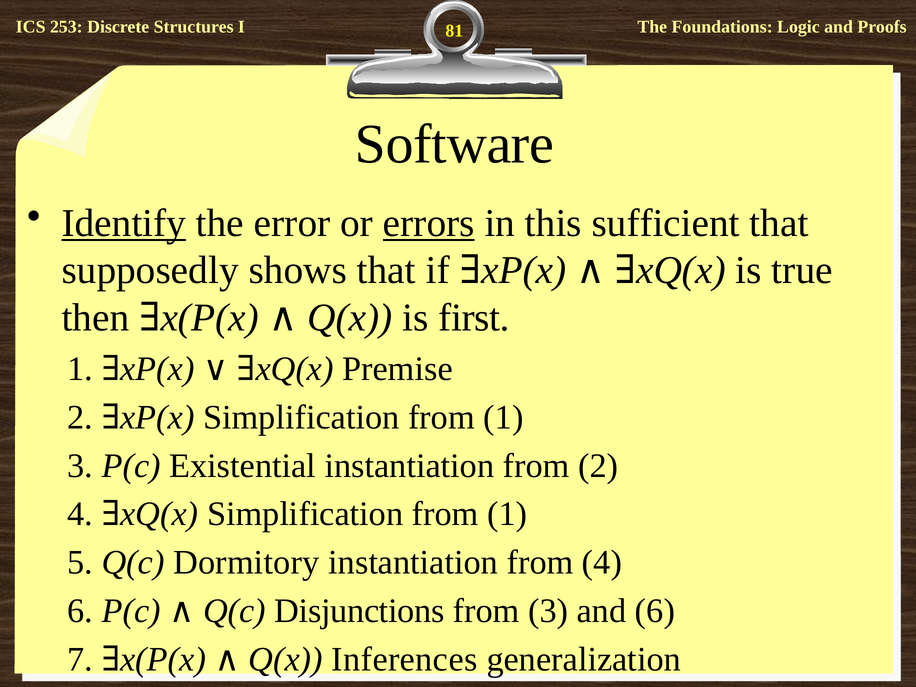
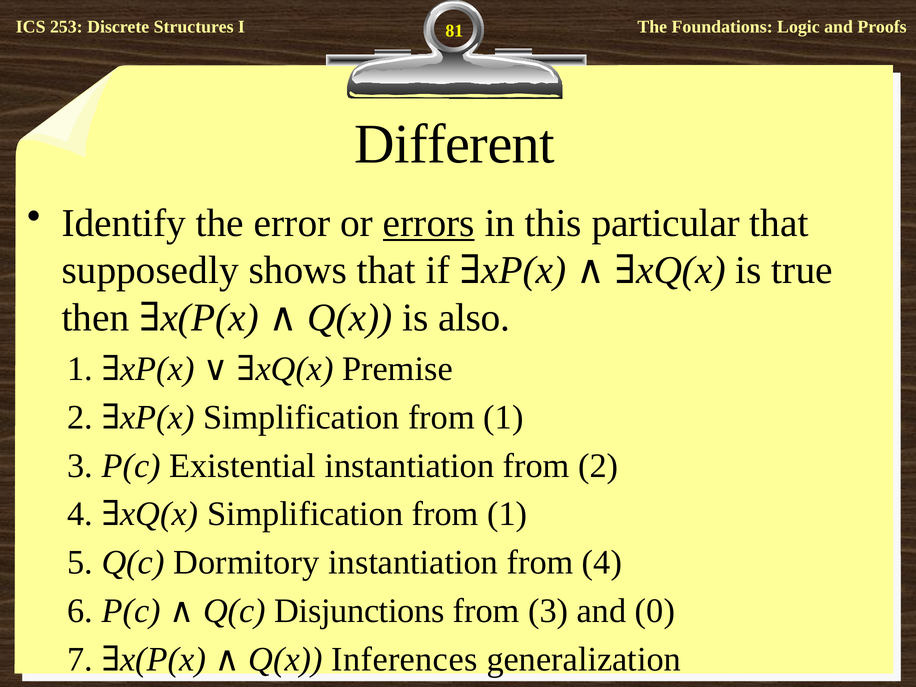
Software: Software -> Different
Identify underline: present -> none
sufficient: sufficient -> particular
first: first -> also
and 6: 6 -> 0
